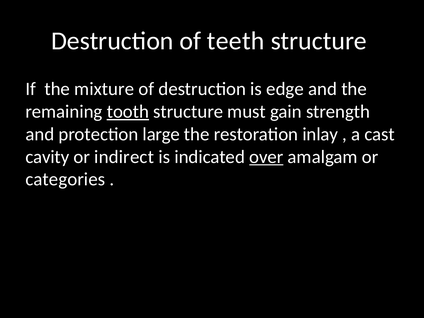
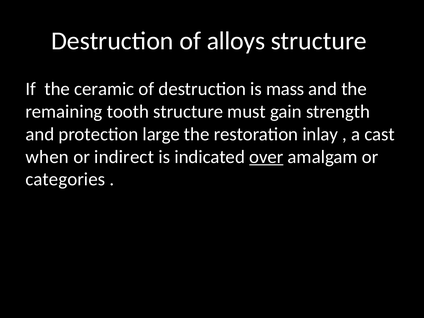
teeth: teeth -> alloys
mixture: mixture -> ceramic
edge: edge -> mass
tooth underline: present -> none
cavity: cavity -> when
